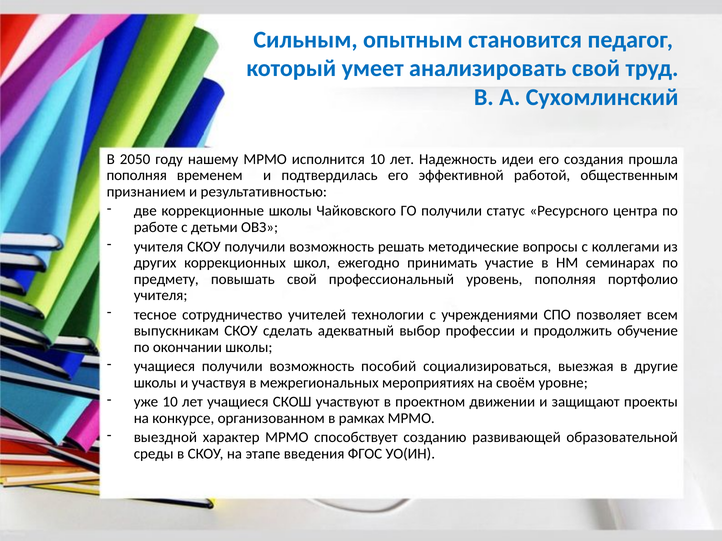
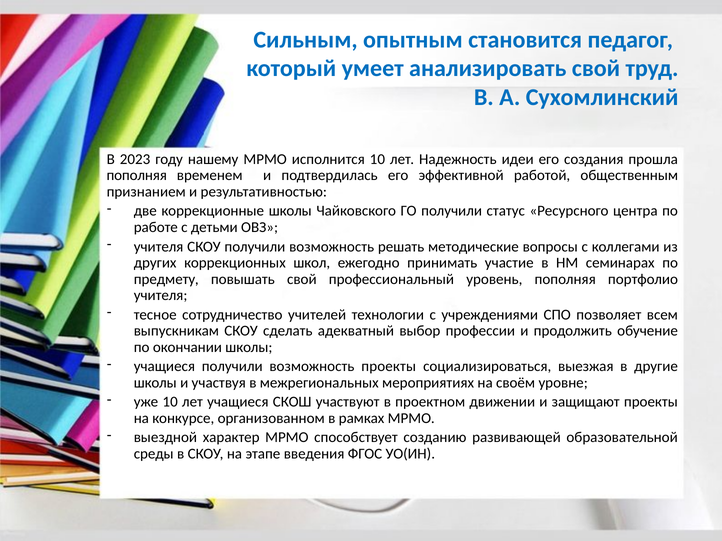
2050: 2050 -> 2023
возможность пособий: пособий -> проекты
